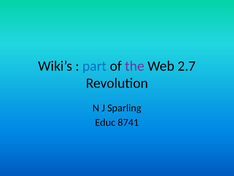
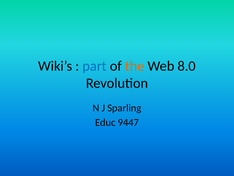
the colour: purple -> orange
2.7: 2.7 -> 8.0
8741: 8741 -> 9447
